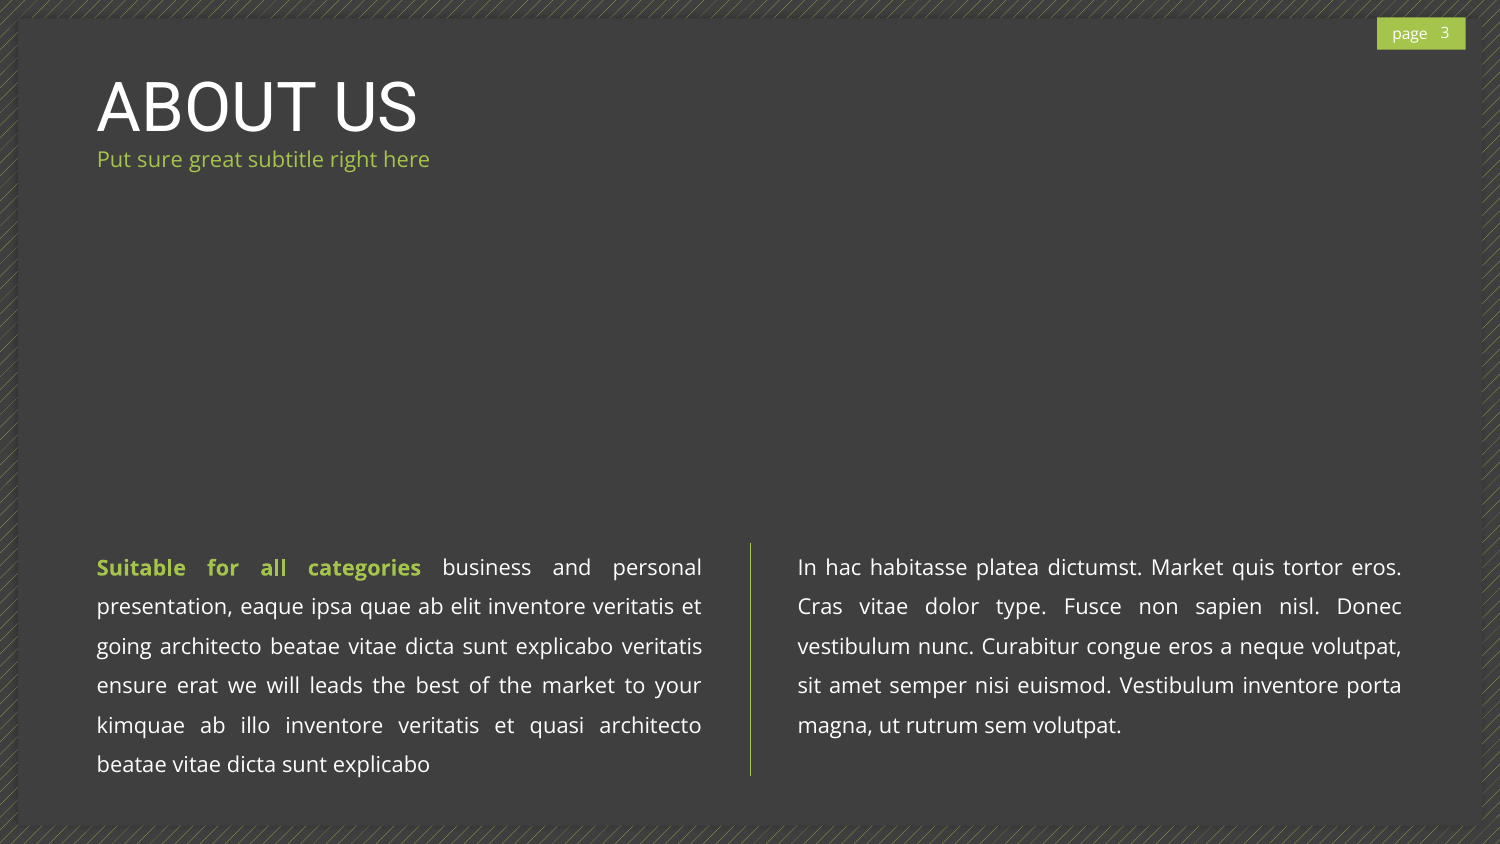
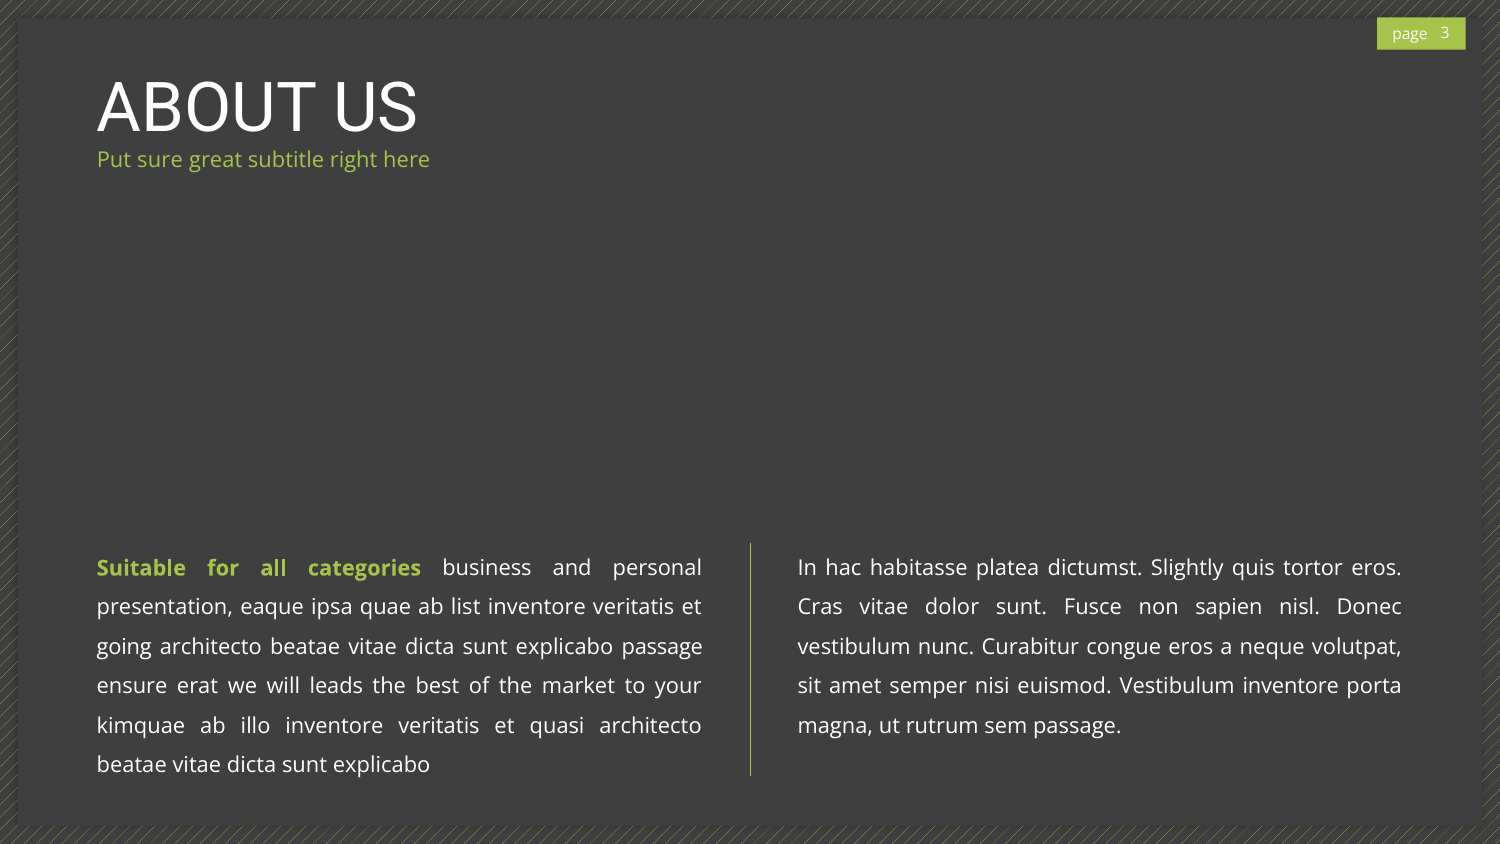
dictumst Market: Market -> Slightly
elit: elit -> list
dolor type: type -> sunt
explicabo veritatis: veritatis -> passage
sem volutpat: volutpat -> passage
